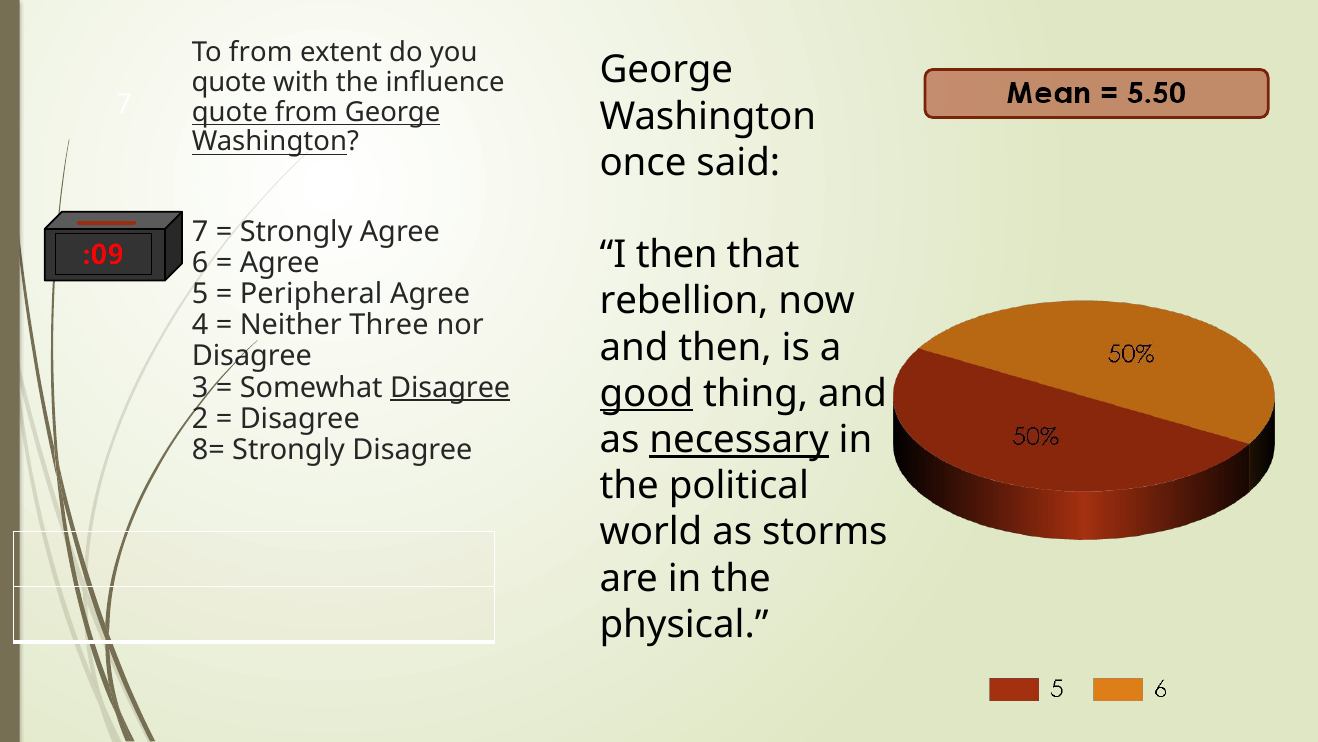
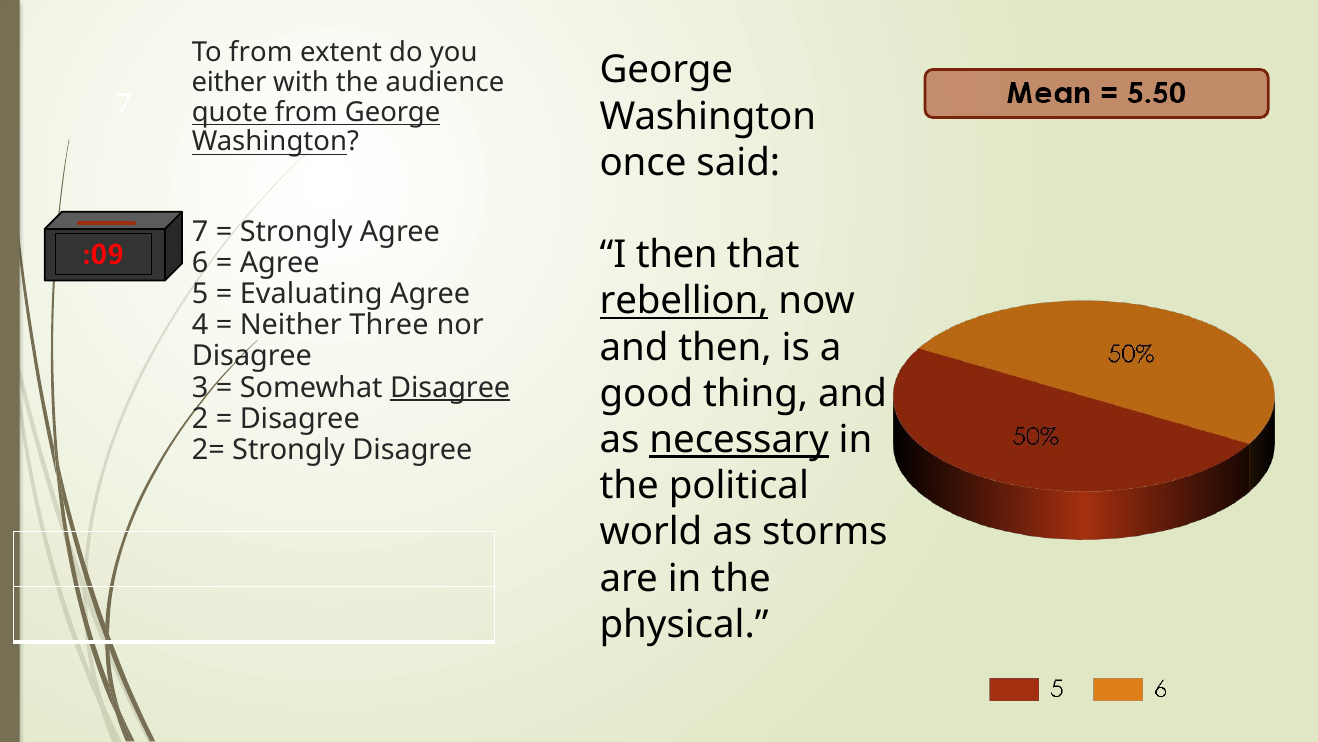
quote at (229, 82): quote -> either
influence: influence -> audience
Peripheral: Peripheral -> Evaluating
rebellion underline: none -> present
good underline: present -> none
8=: 8= -> 2=
